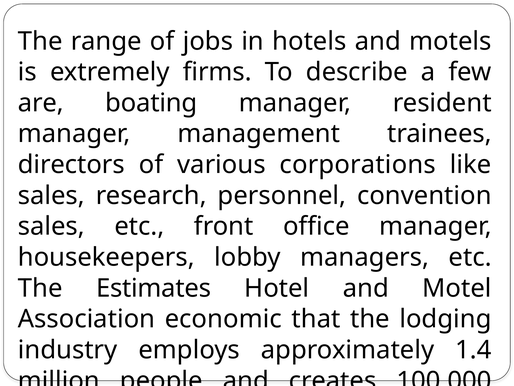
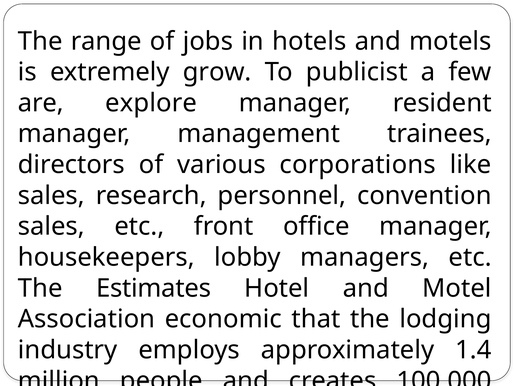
firms: firms -> grow
describe: describe -> publicist
boating: boating -> explore
